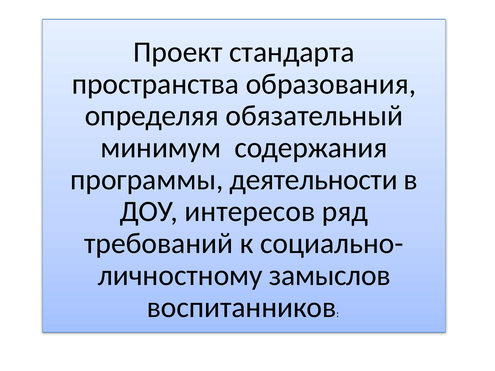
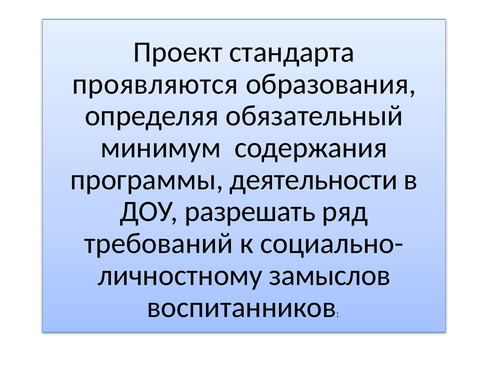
пространства: пространства -> проявляются
интересов: интересов -> разрешать
